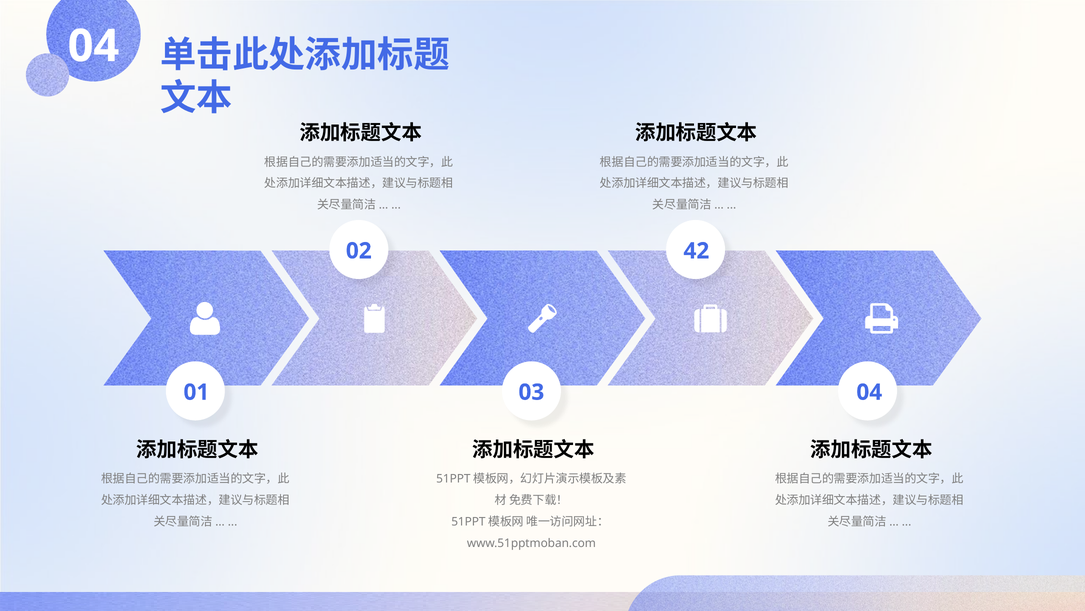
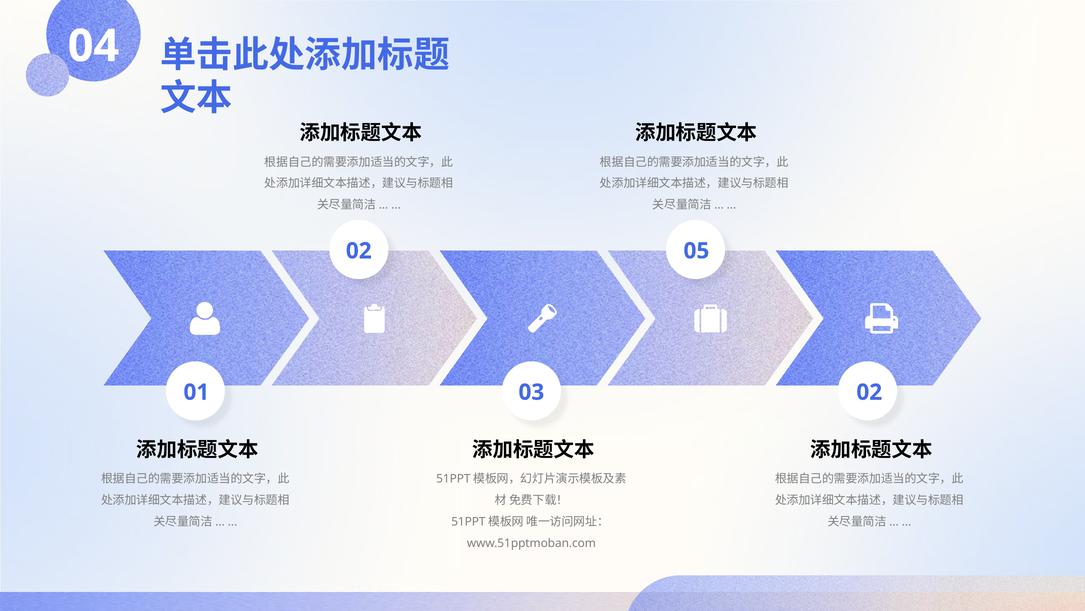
42: 42 -> 05
03 04: 04 -> 02
